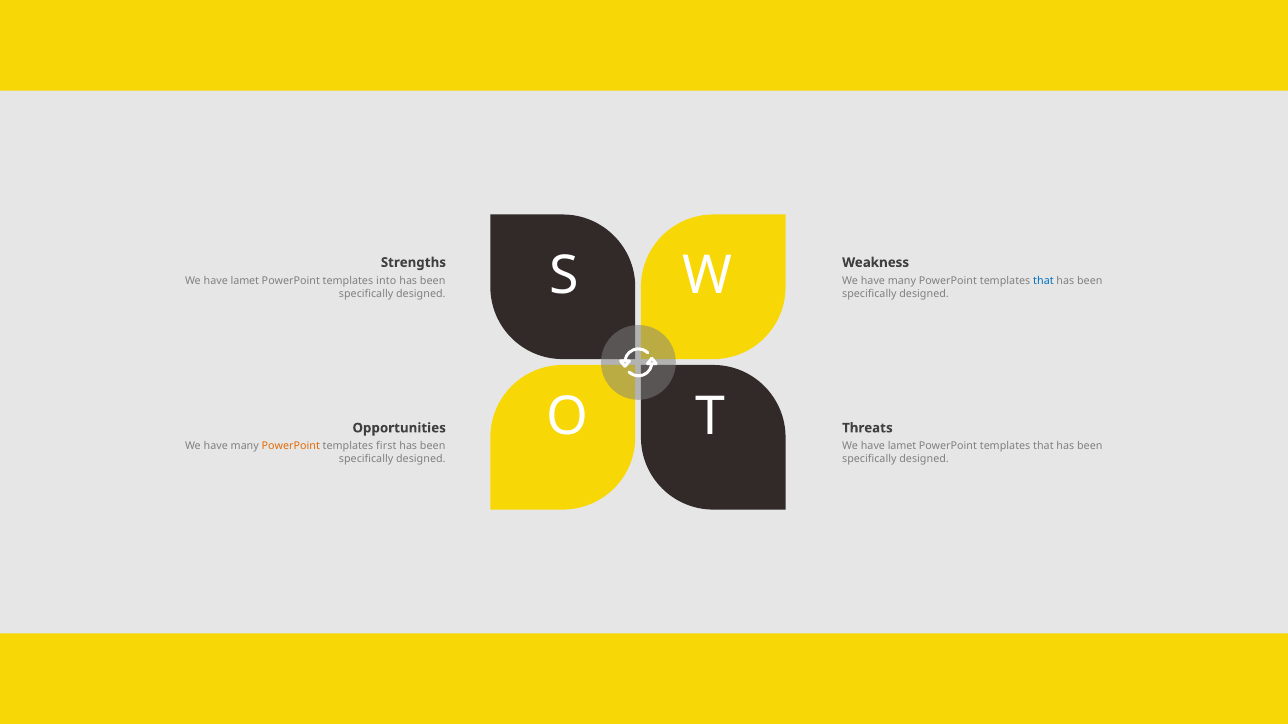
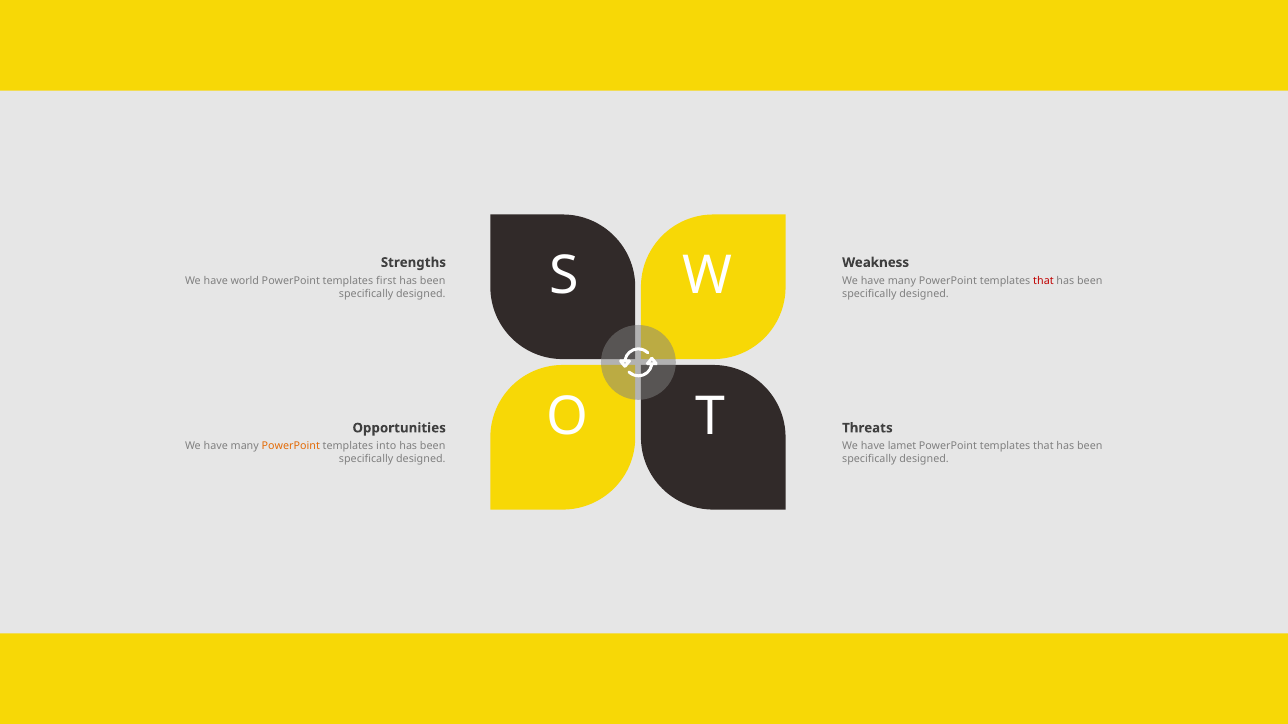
lamet at (245, 281): lamet -> world
into: into -> first
that at (1043, 281) colour: blue -> red
first: first -> into
